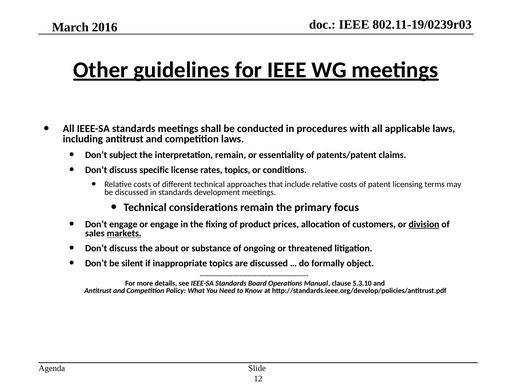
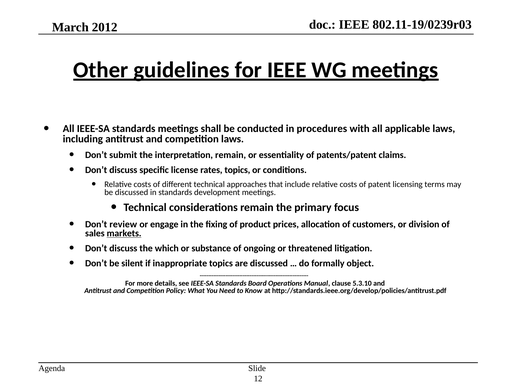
2016: 2016 -> 2012
subject: subject -> submit
Don’t engage: engage -> review
division underline: present -> none
about: about -> which
